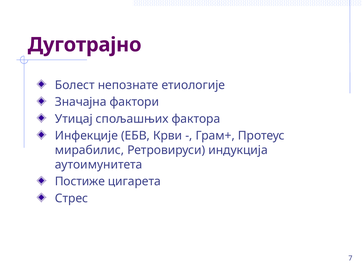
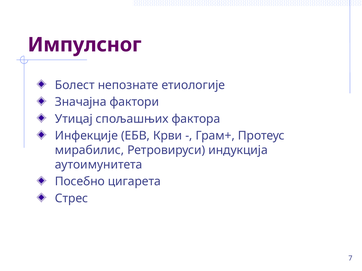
Дуготрајно: Дуготрајно -> Импулсног
Постиже: Постиже -> Посебно
